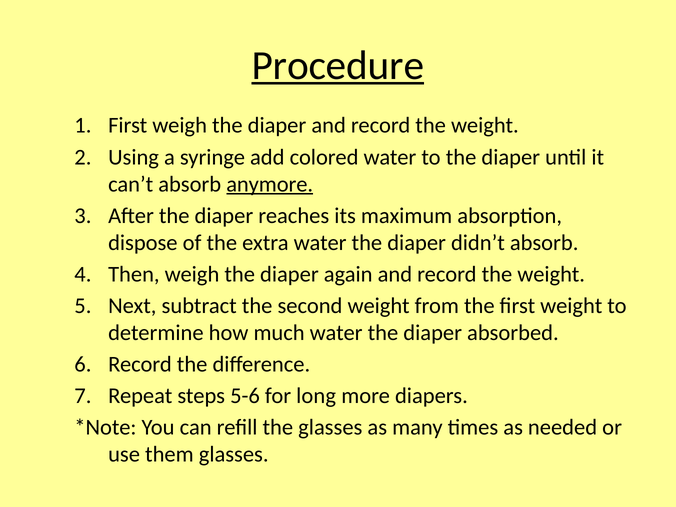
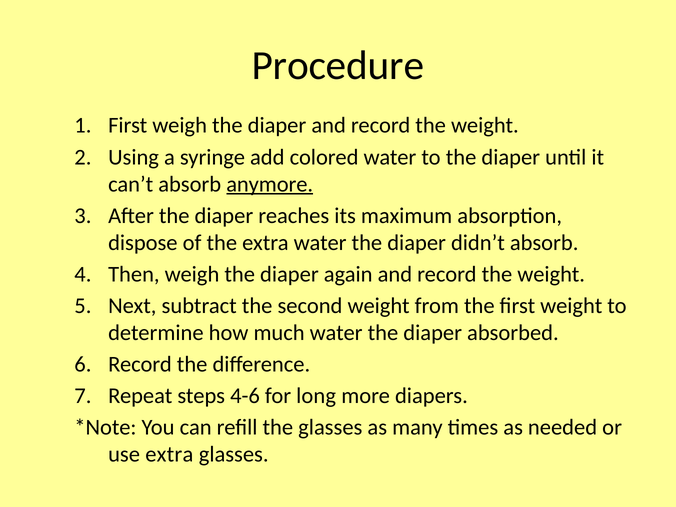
Procedure underline: present -> none
5-6: 5-6 -> 4-6
use them: them -> extra
